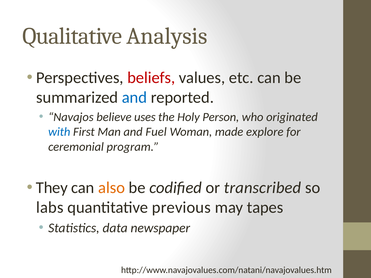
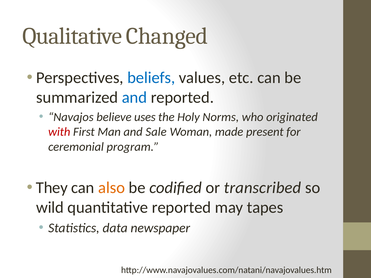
Analysis: Analysis -> Changed
beliefs colour: red -> blue
Person: Person -> Norms
with colour: blue -> red
Fuel: Fuel -> Sale
explore: explore -> present
labs: labs -> wild
quantitative previous: previous -> reported
